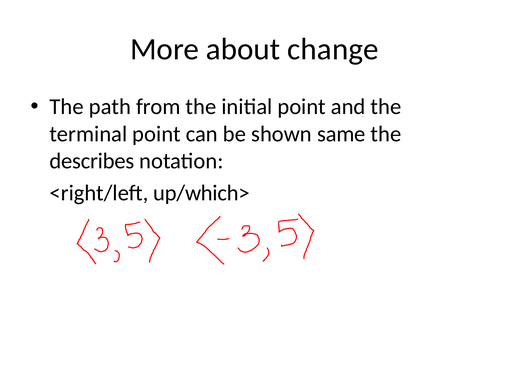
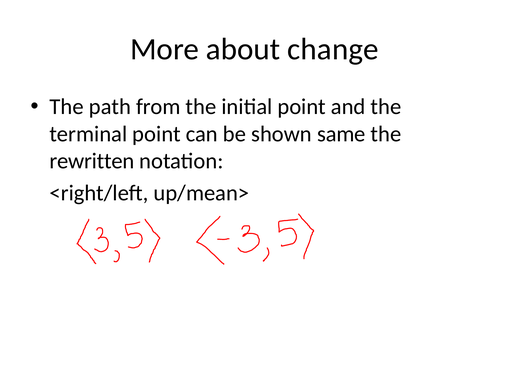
describes: describes -> rewritten
up/which>: up/which> -> up/mean>
